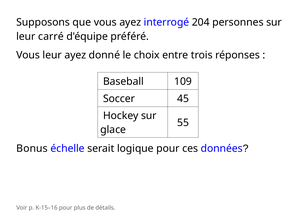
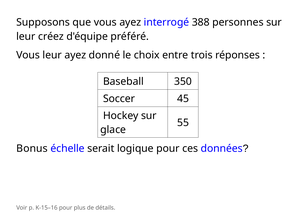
204: 204 -> 388
carré: carré -> créez
109: 109 -> 350
